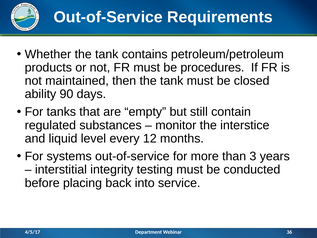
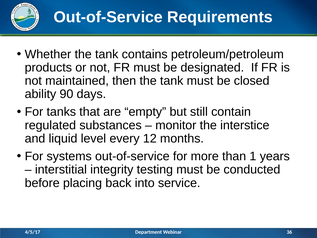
procedures: procedures -> designated
3: 3 -> 1
